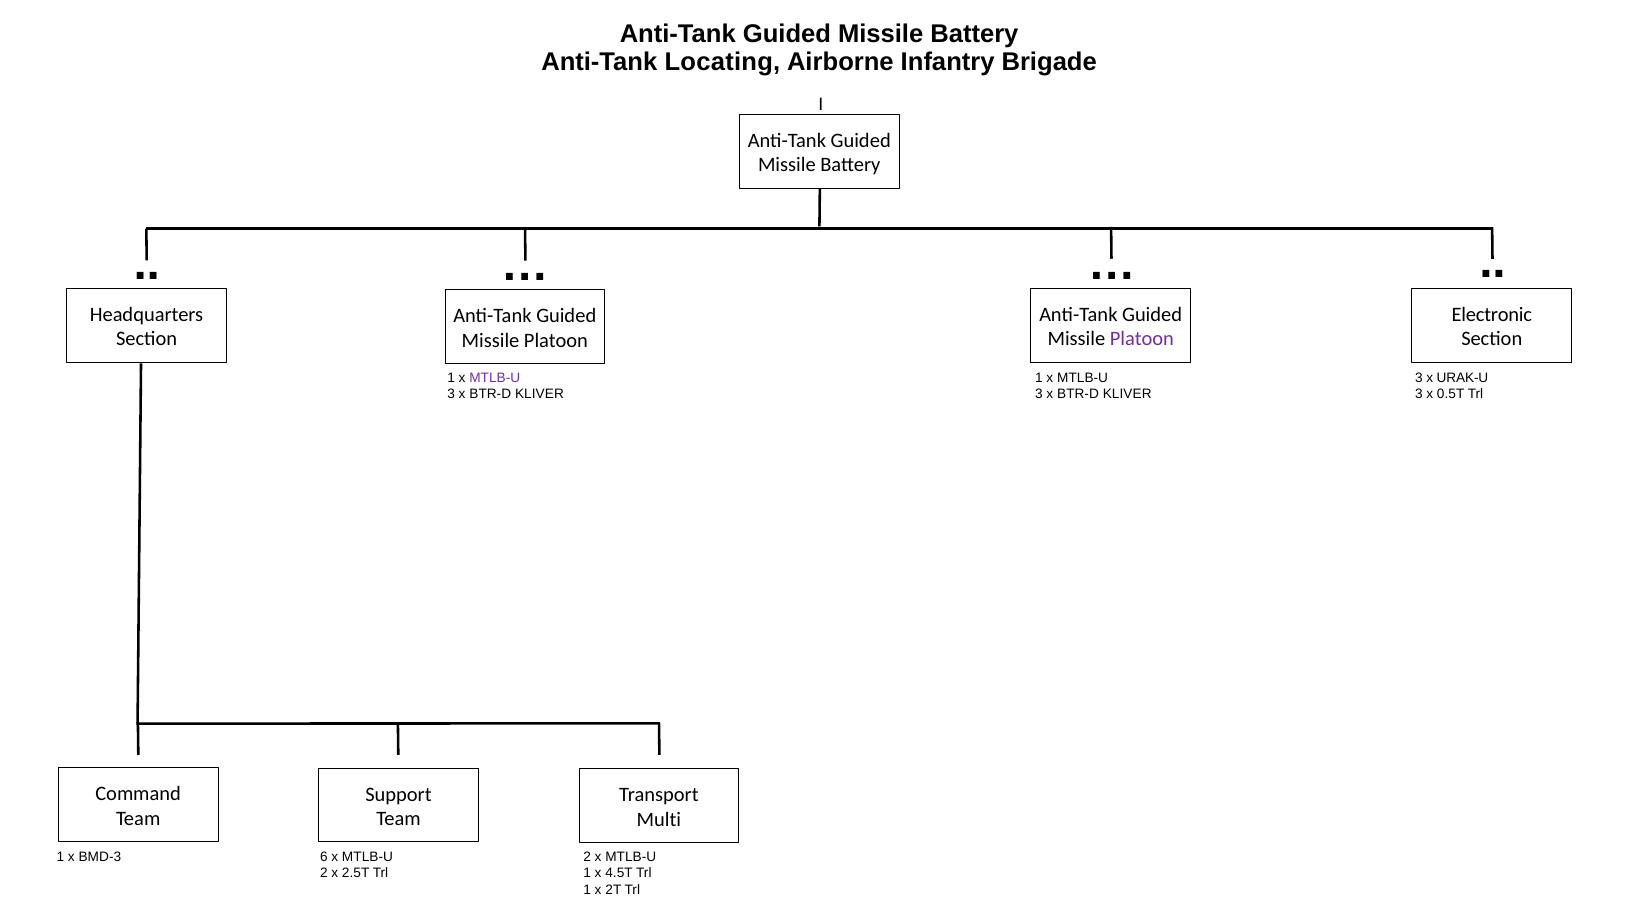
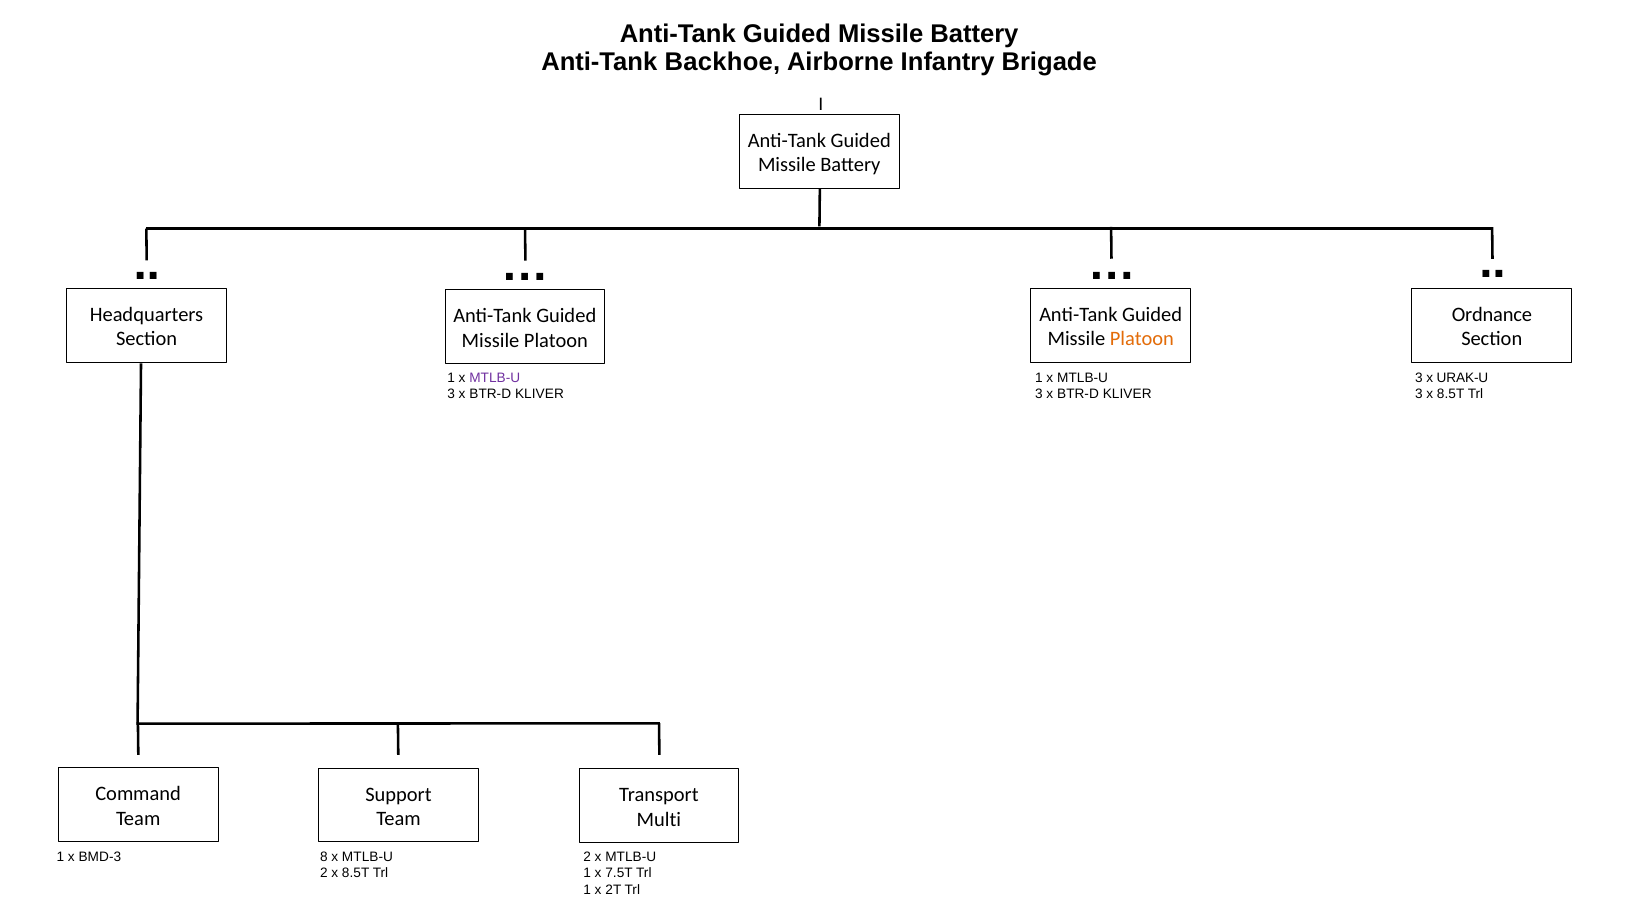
Locating: Locating -> Backhoe
Electronic: Electronic -> Ordnance
Platoon at (1142, 339) colour: purple -> orange
3 x 0.5T: 0.5T -> 8.5T
6: 6 -> 8
2 x 2.5T: 2.5T -> 8.5T
4.5T: 4.5T -> 7.5T
